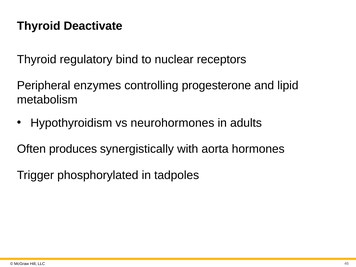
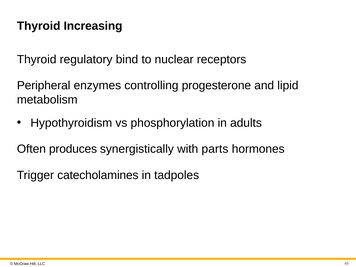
Deactivate: Deactivate -> Increasing
neurohormones: neurohormones -> phosphorylation
aorta: aorta -> parts
phosphorylated: phosphorylated -> catecholamines
